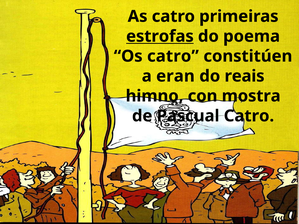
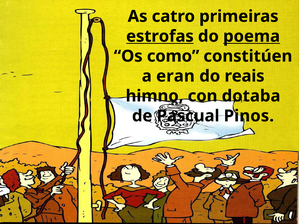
poema underline: none -> present
Os catro: catro -> como
mostra: mostra -> dotaba
Pascual Catro: Catro -> Pinos
